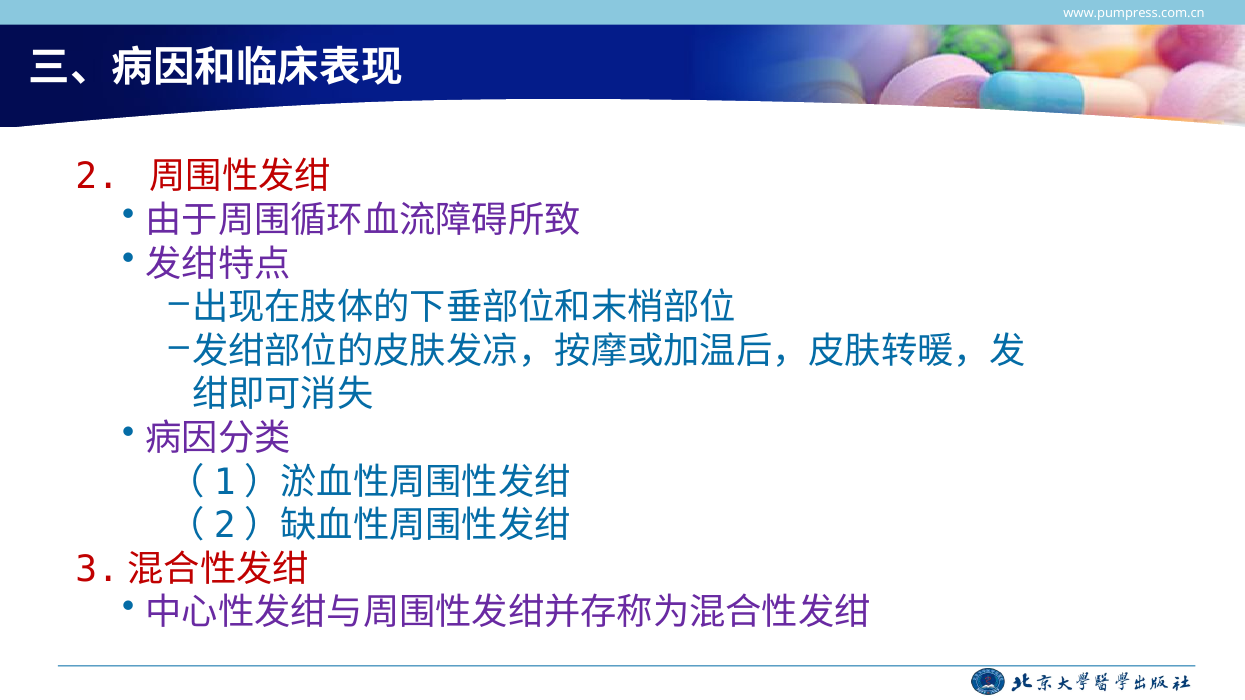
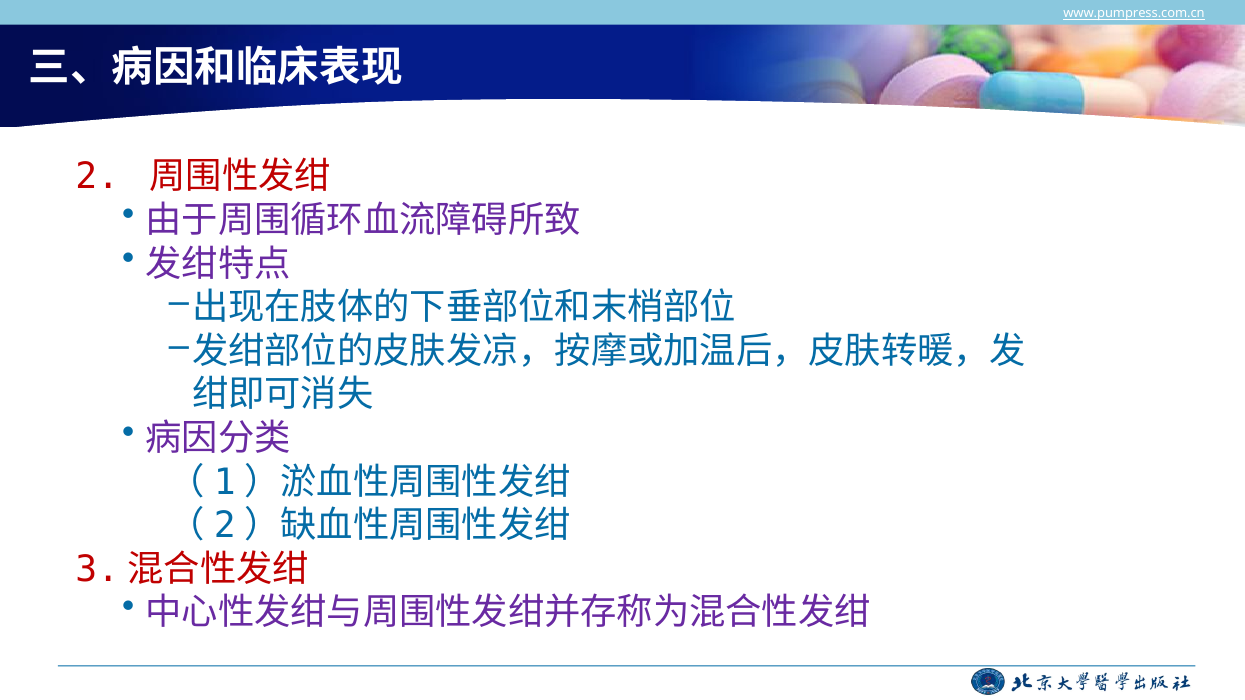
www.pumpress.com.cn underline: none -> present
